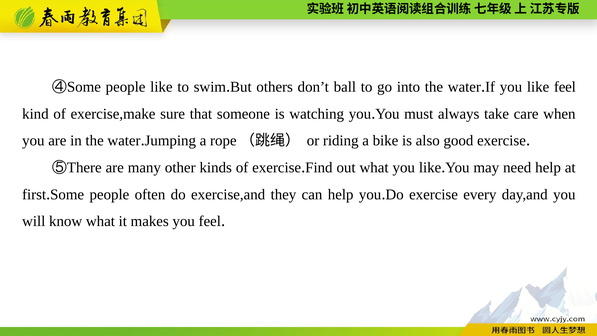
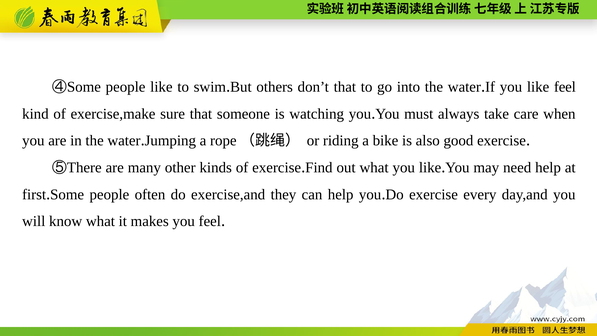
don’t ball: ball -> that
